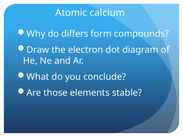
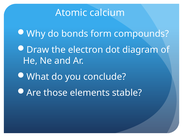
differs: differs -> bonds
